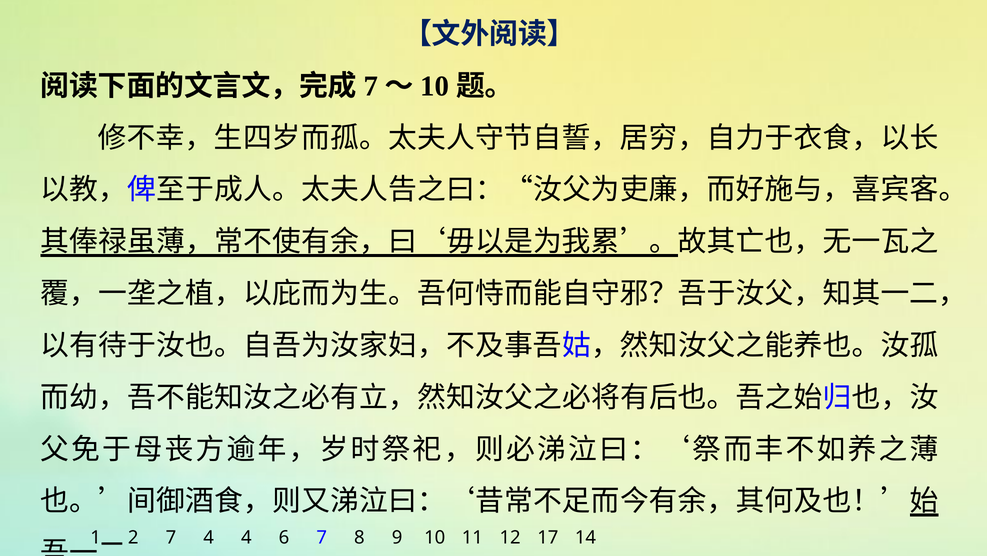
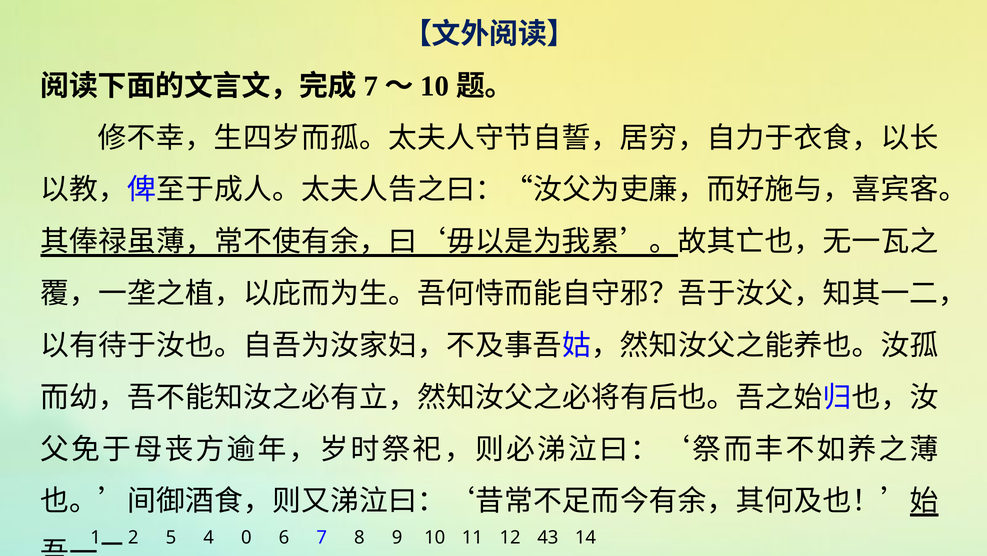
2 7: 7 -> 5
4 4: 4 -> 0
17: 17 -> 43
